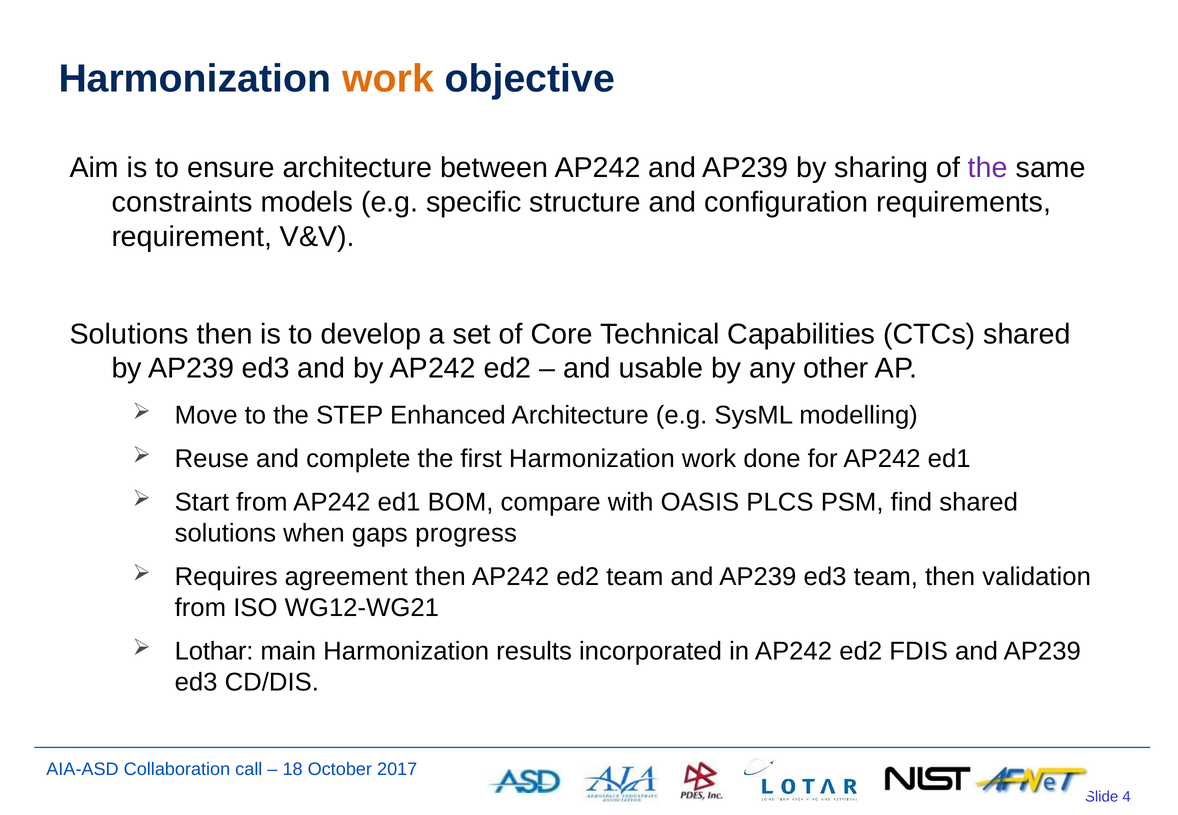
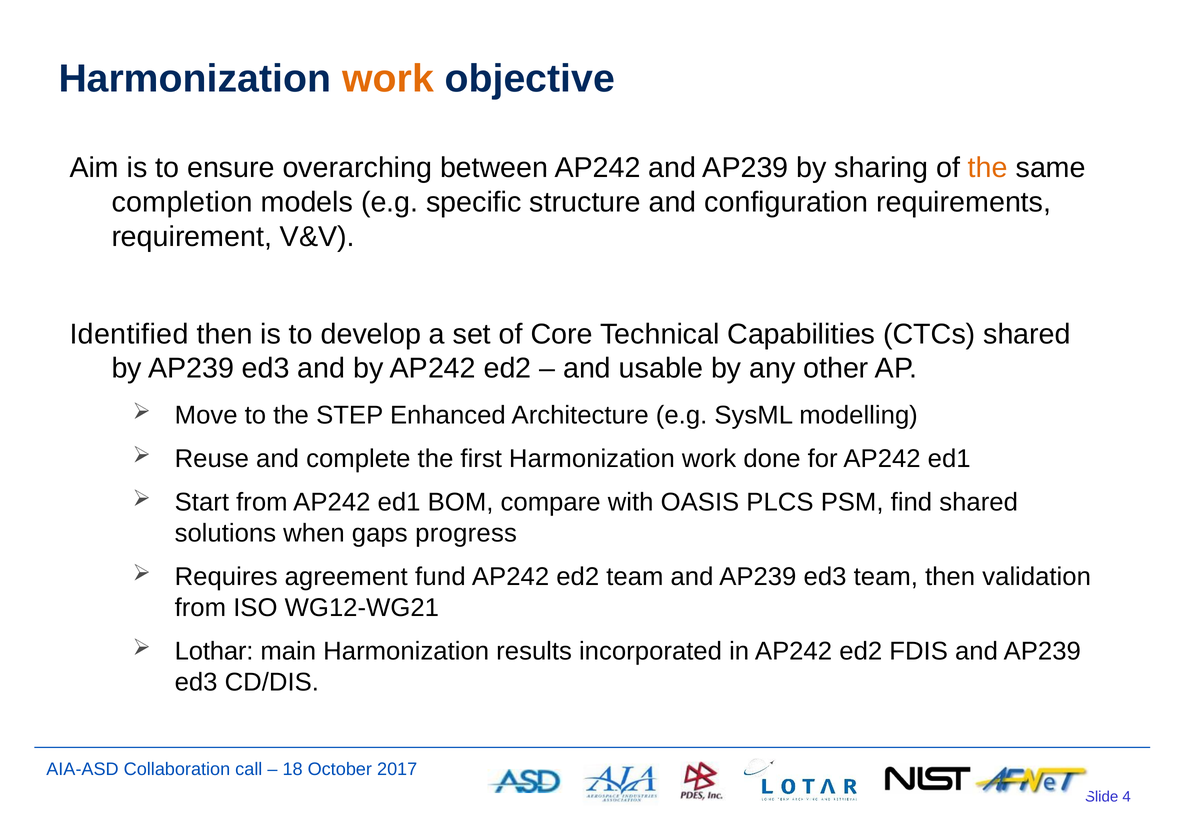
ensure architecture: architecture -> overarching
the at (988, 168) colour: purple -> orange
constraints: constraints -> completion
Solutions at (129, 334): Solutions -> Identified
agreement then: then -> fund
